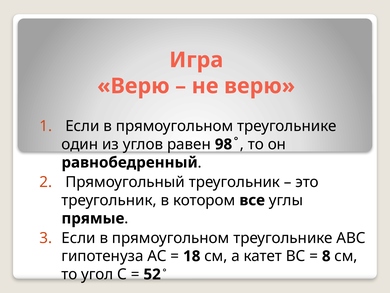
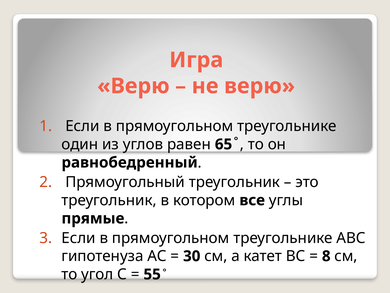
98: 98 -> 65
18: 18 -> 30
52: 52 -> 55
